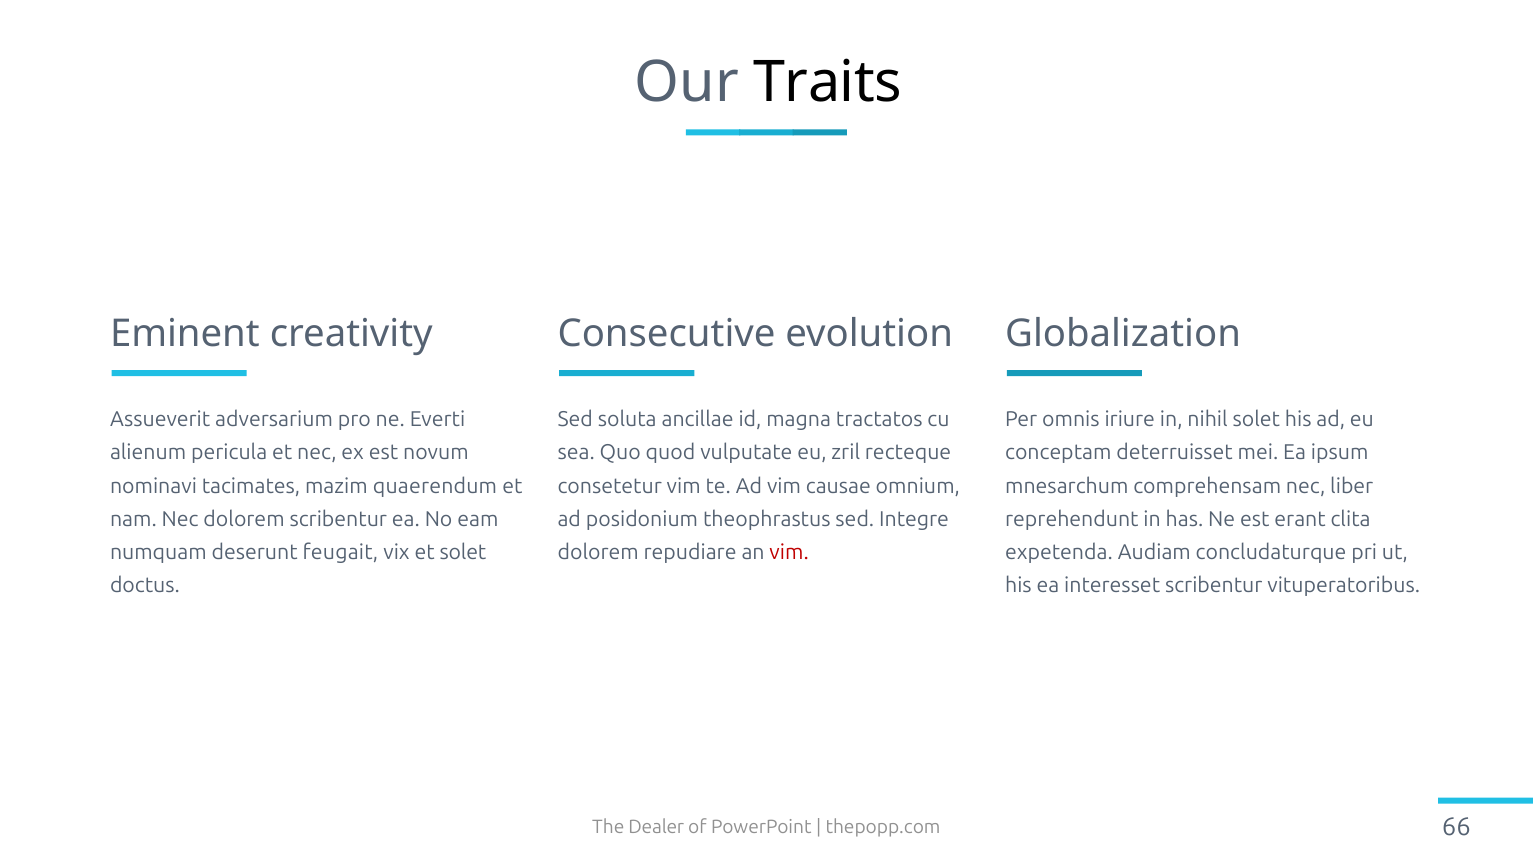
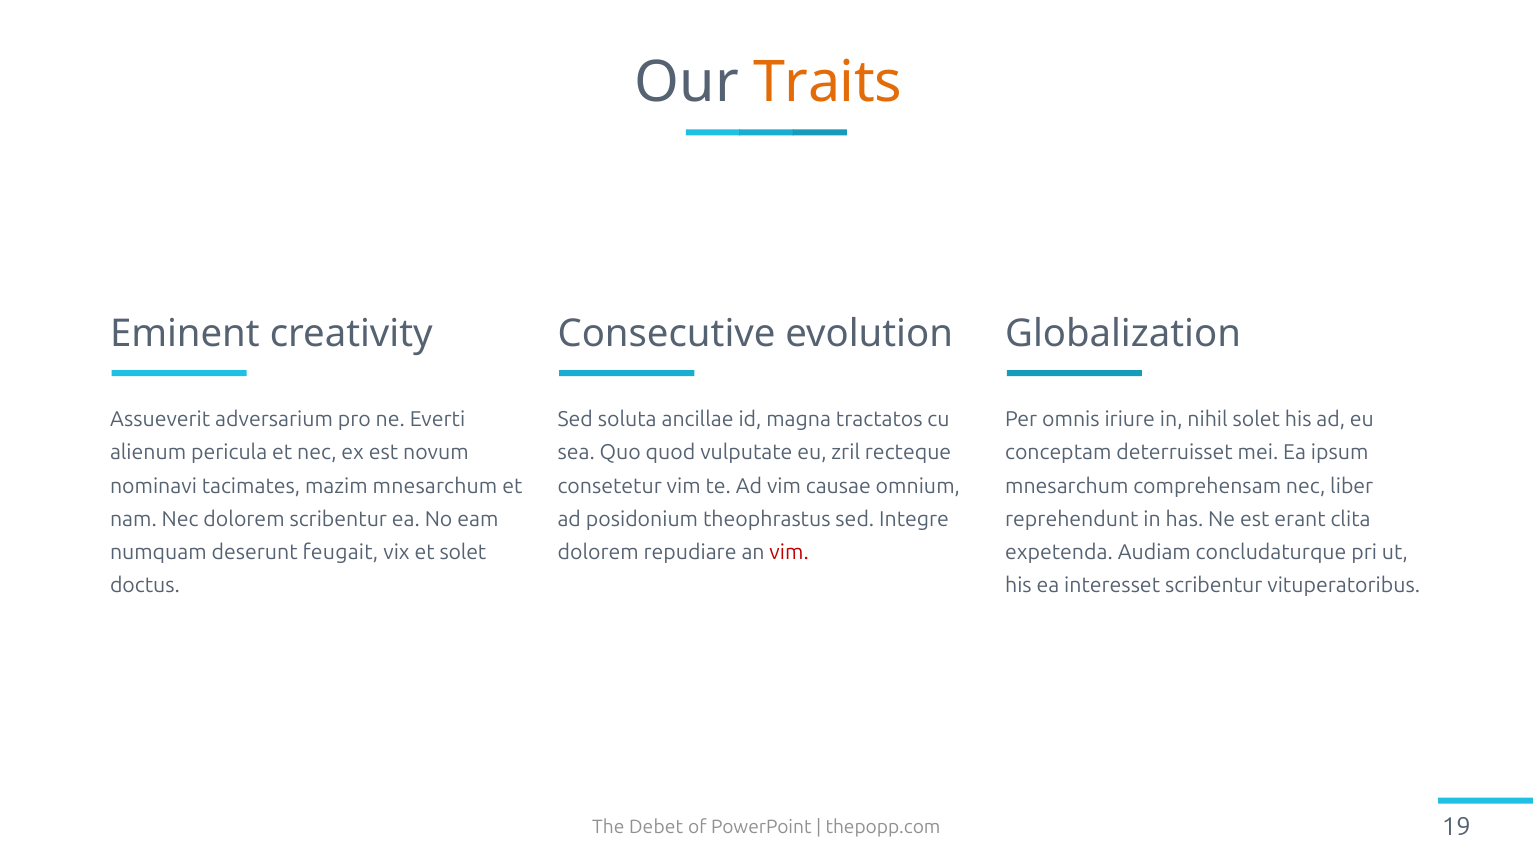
Traits colour: black -> orange
mazim quaerendum: quaerendum -> mnesarchum
Dealer: Dealer -> Debet
66: 66 -> 19
